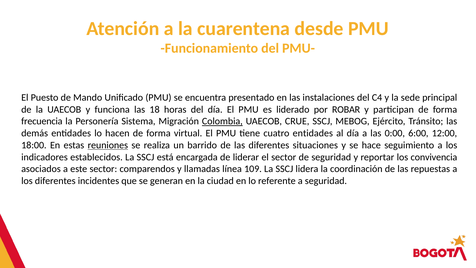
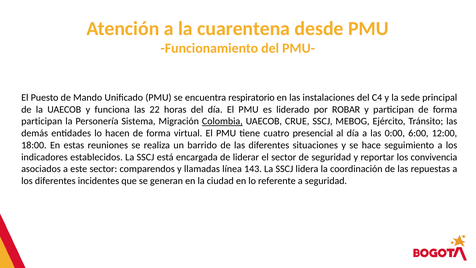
presentado: presentado -> respiratorio
18: 18 -> 22
frecuencia at (42, 121): frecuencia -> participan
cuatro entidades: entidades -> presencial
reuniones underline: present -> none
109: 109 -> 143
